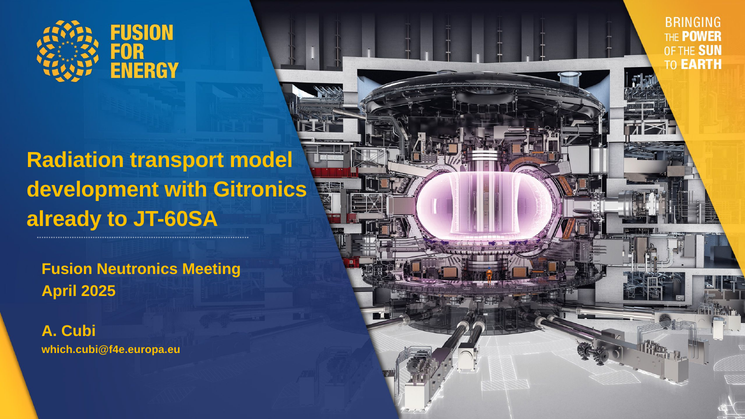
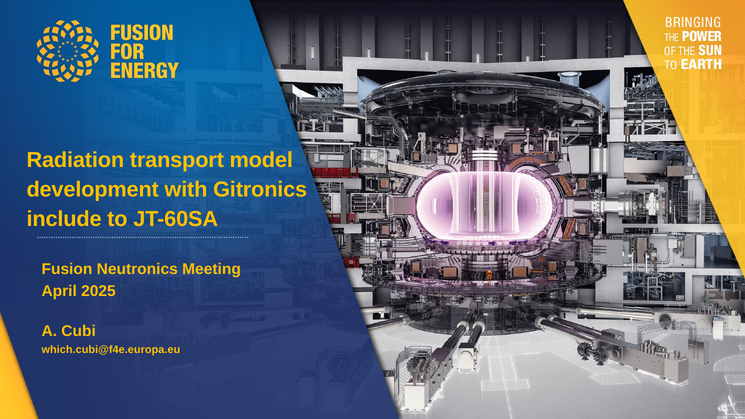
already: already -> include
